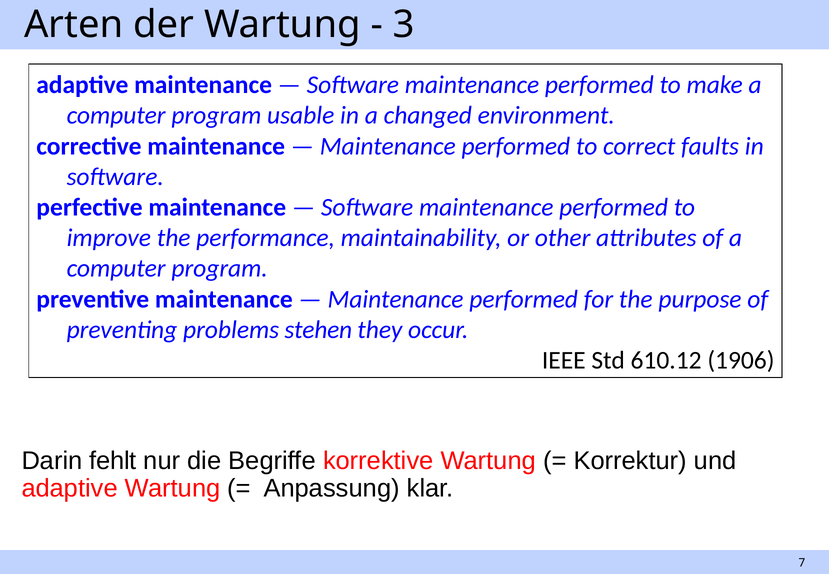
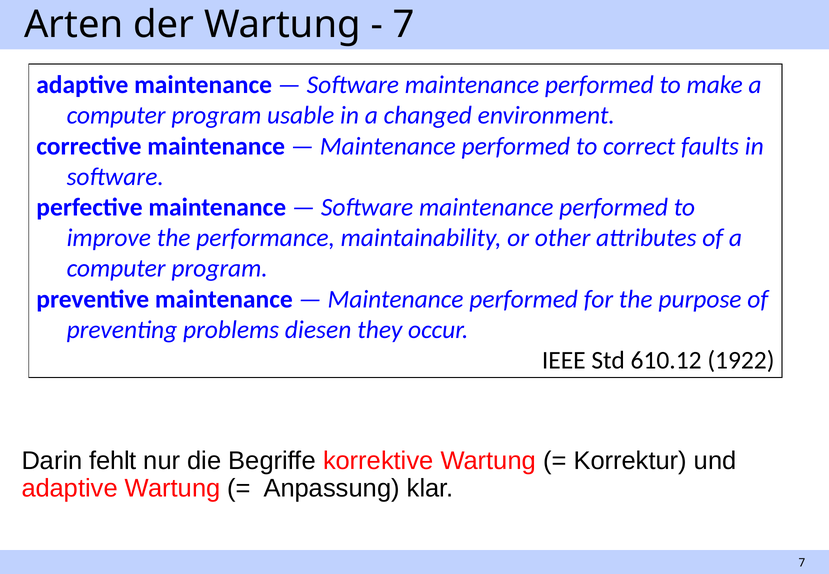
3 at (404, 24): 3 -> 7
stehen: stehen -> diesen
1906: 1906 -> 1922
